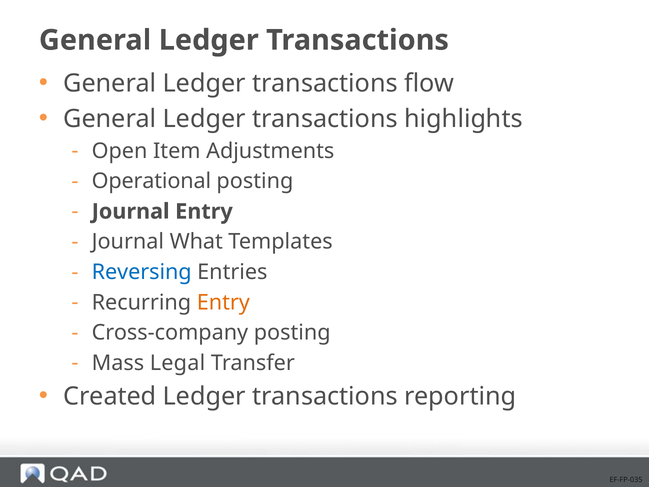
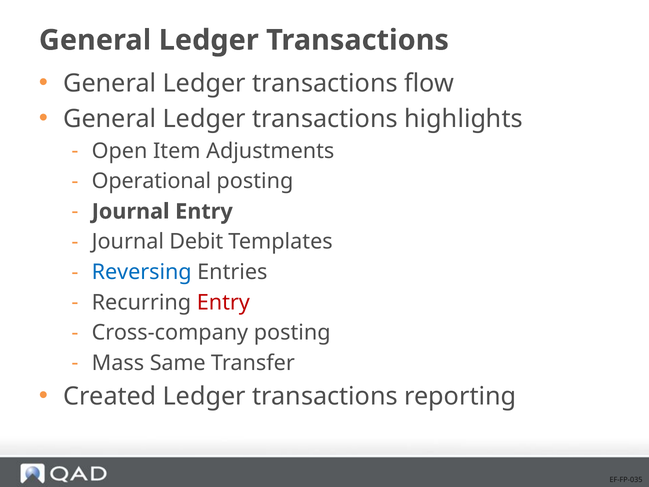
What: What -> Debit
Entry at (223, 302) colour: orange -> red
Legal: Legal -> Same
